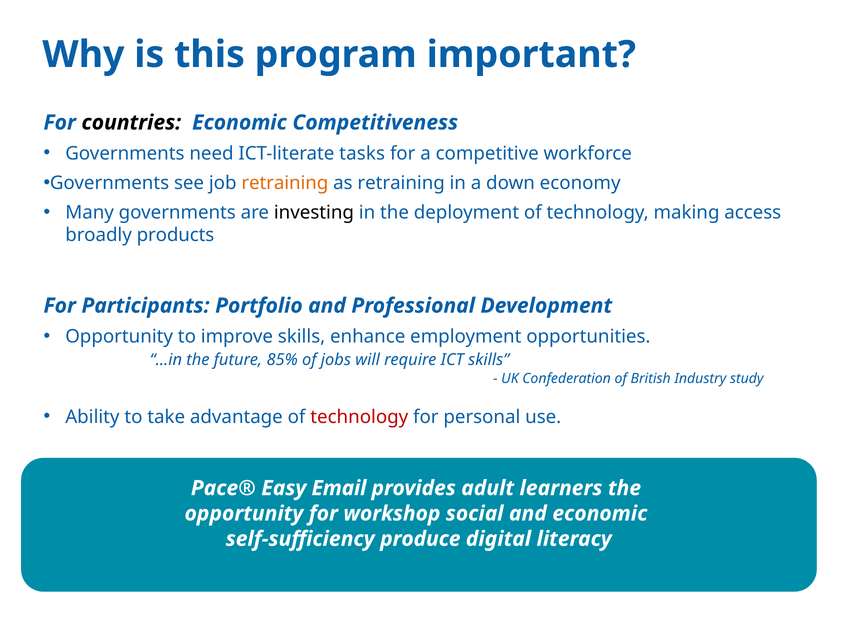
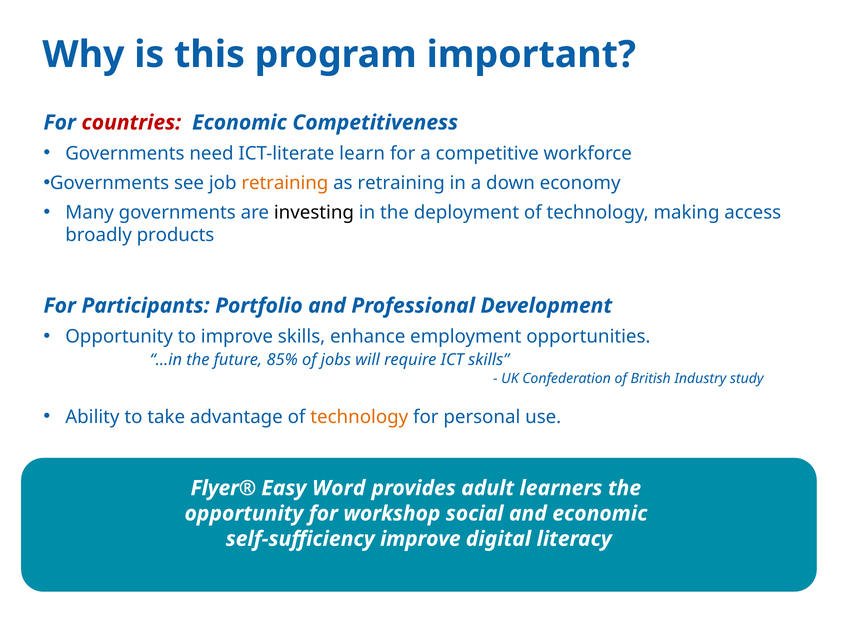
countries colour: black -> red
tasks: tasks -> learn
technology at (359, 417) colour: red -> orange
Pace®: Pace® -> Flyer®
Email: Email -> Word
self-sufficiency produce: produce -> improve
